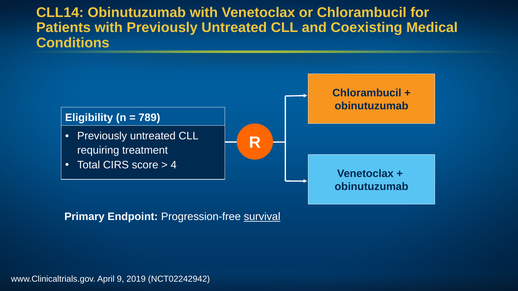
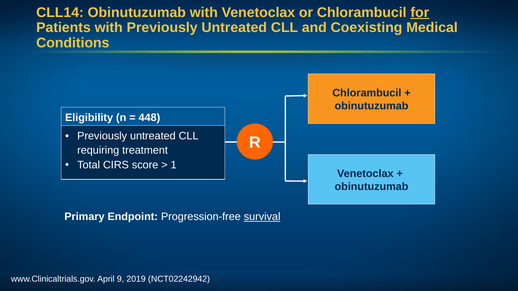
for underline: none -> present
789: 789 -> 448
4: 4 -> 1
